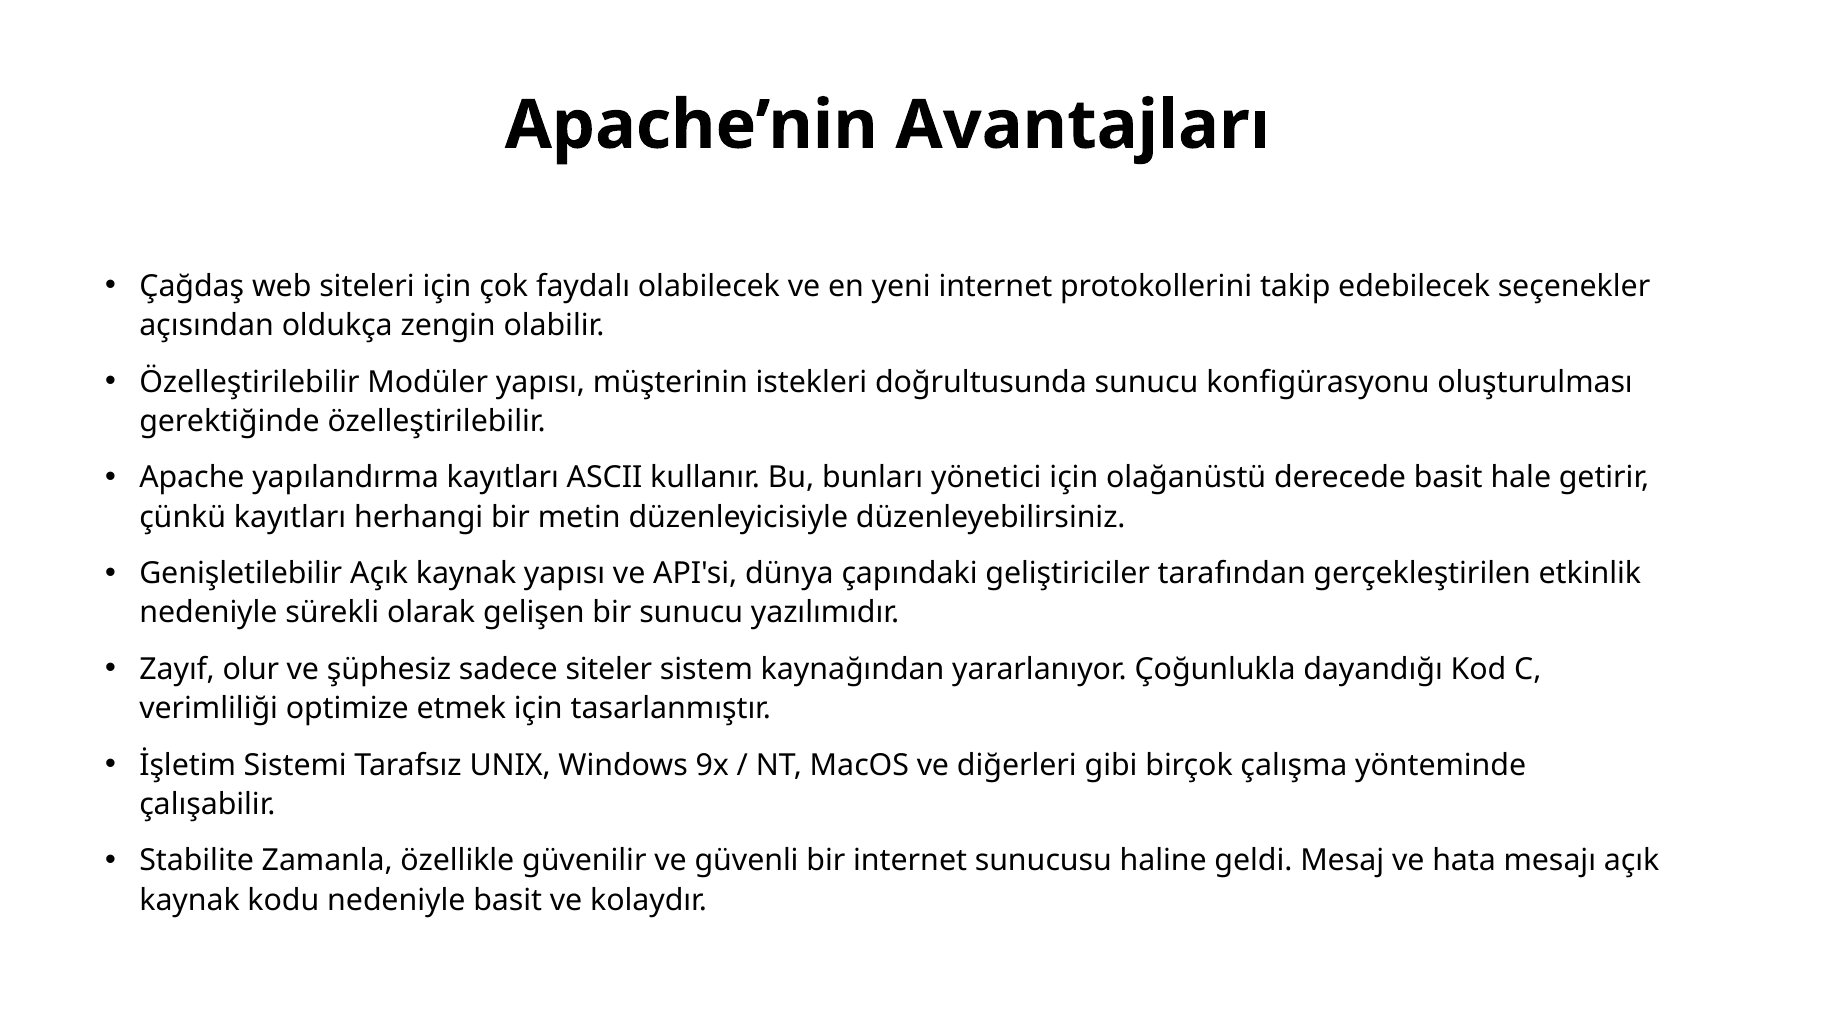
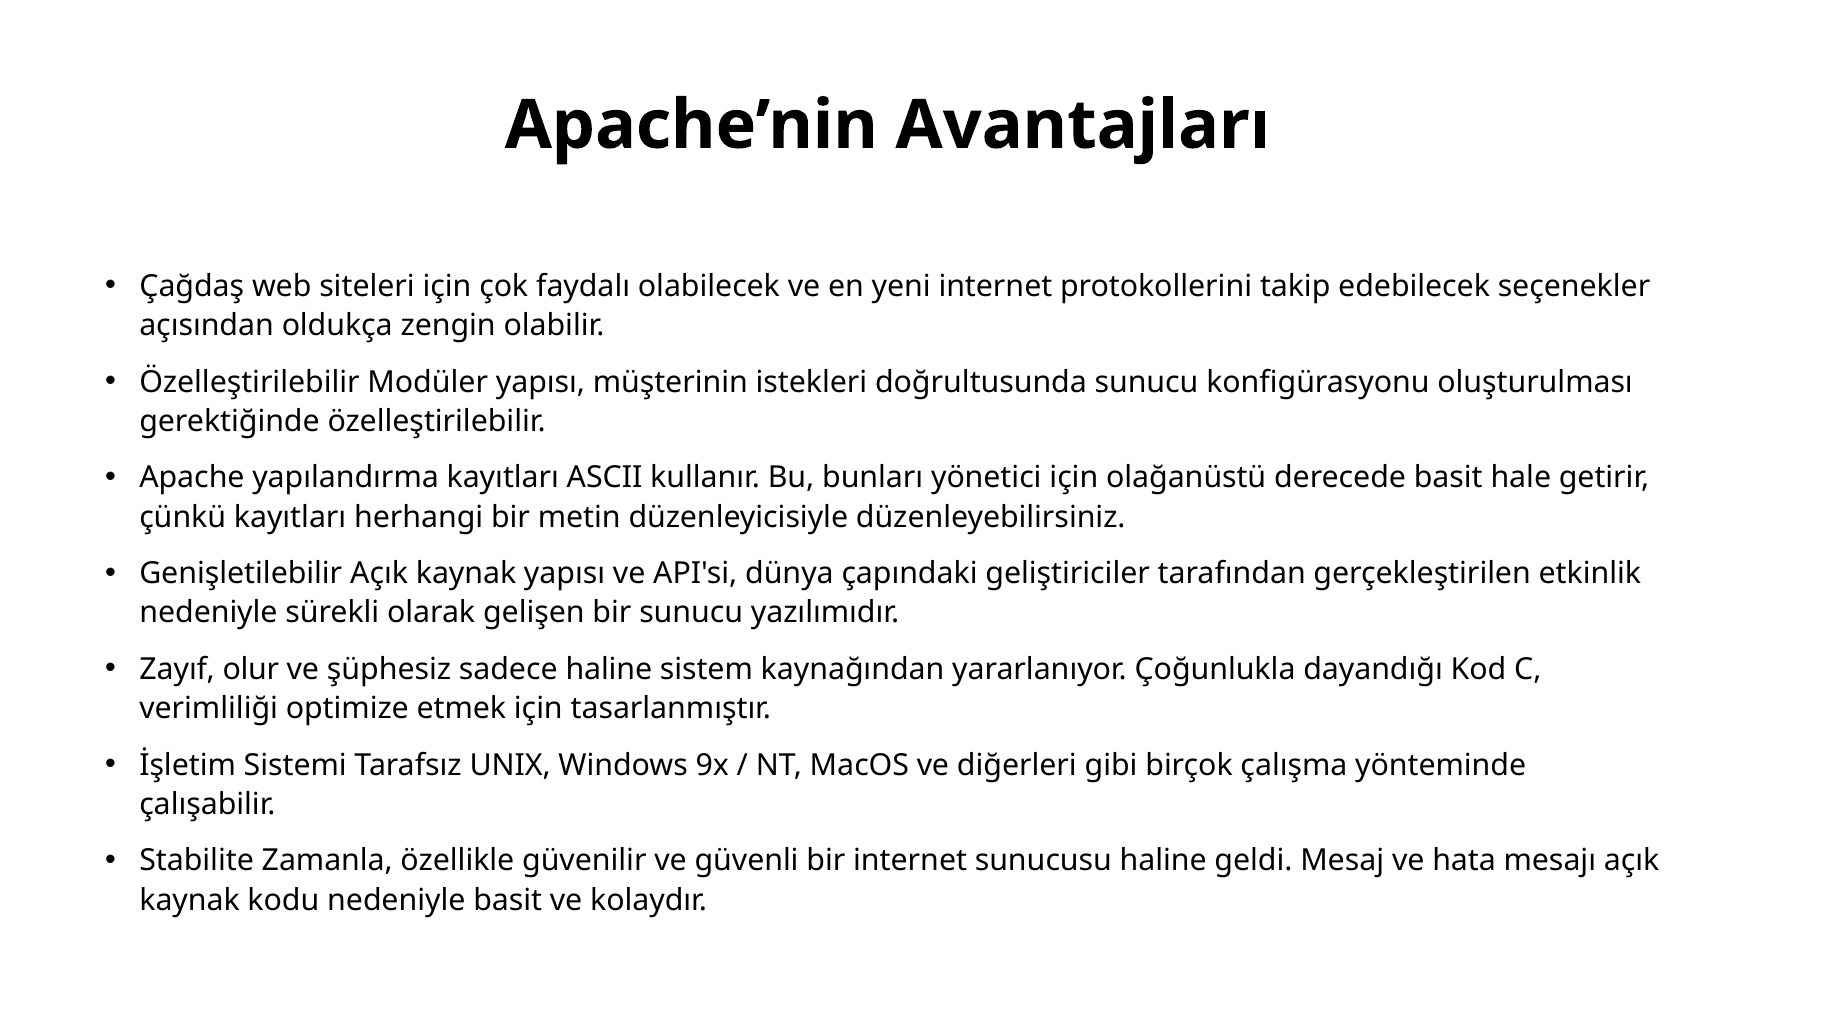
sadece siteler: siteler -> haline
